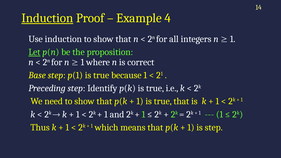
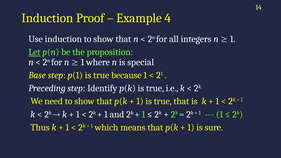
Induction at (47, 18) underline: present -> none
correct: correct -> special
is step: step -> sure
